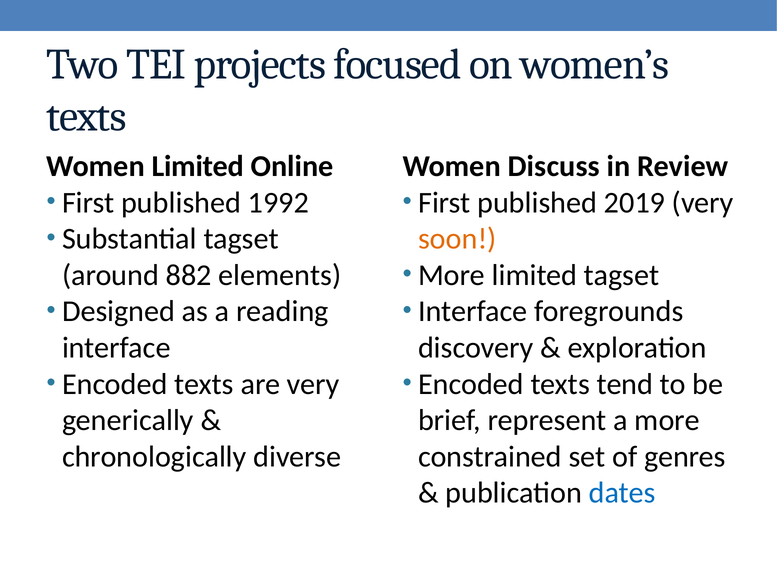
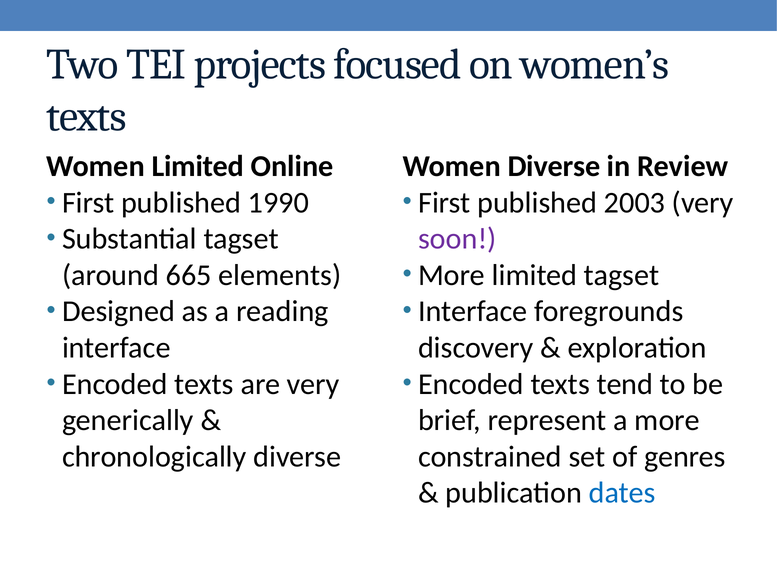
Women Discuss: Discuss -> Diverse
1992: 1992 -> 1990
2019: 2019 -> 2003
soon colour: orange -> purple
882: 882 -> 665
